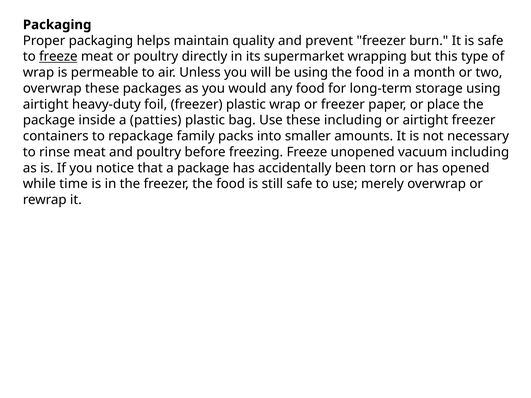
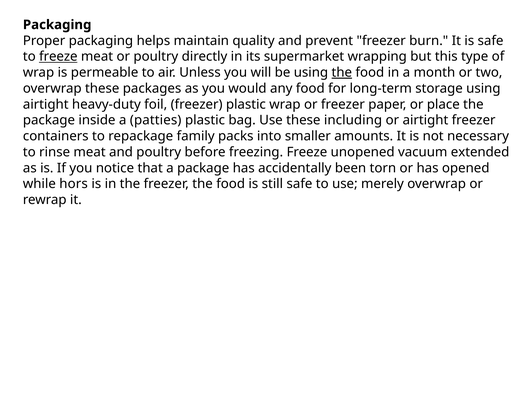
the at (342, 73) underline: none -> present
vacuum including: including -> extended
time: time -> hors
